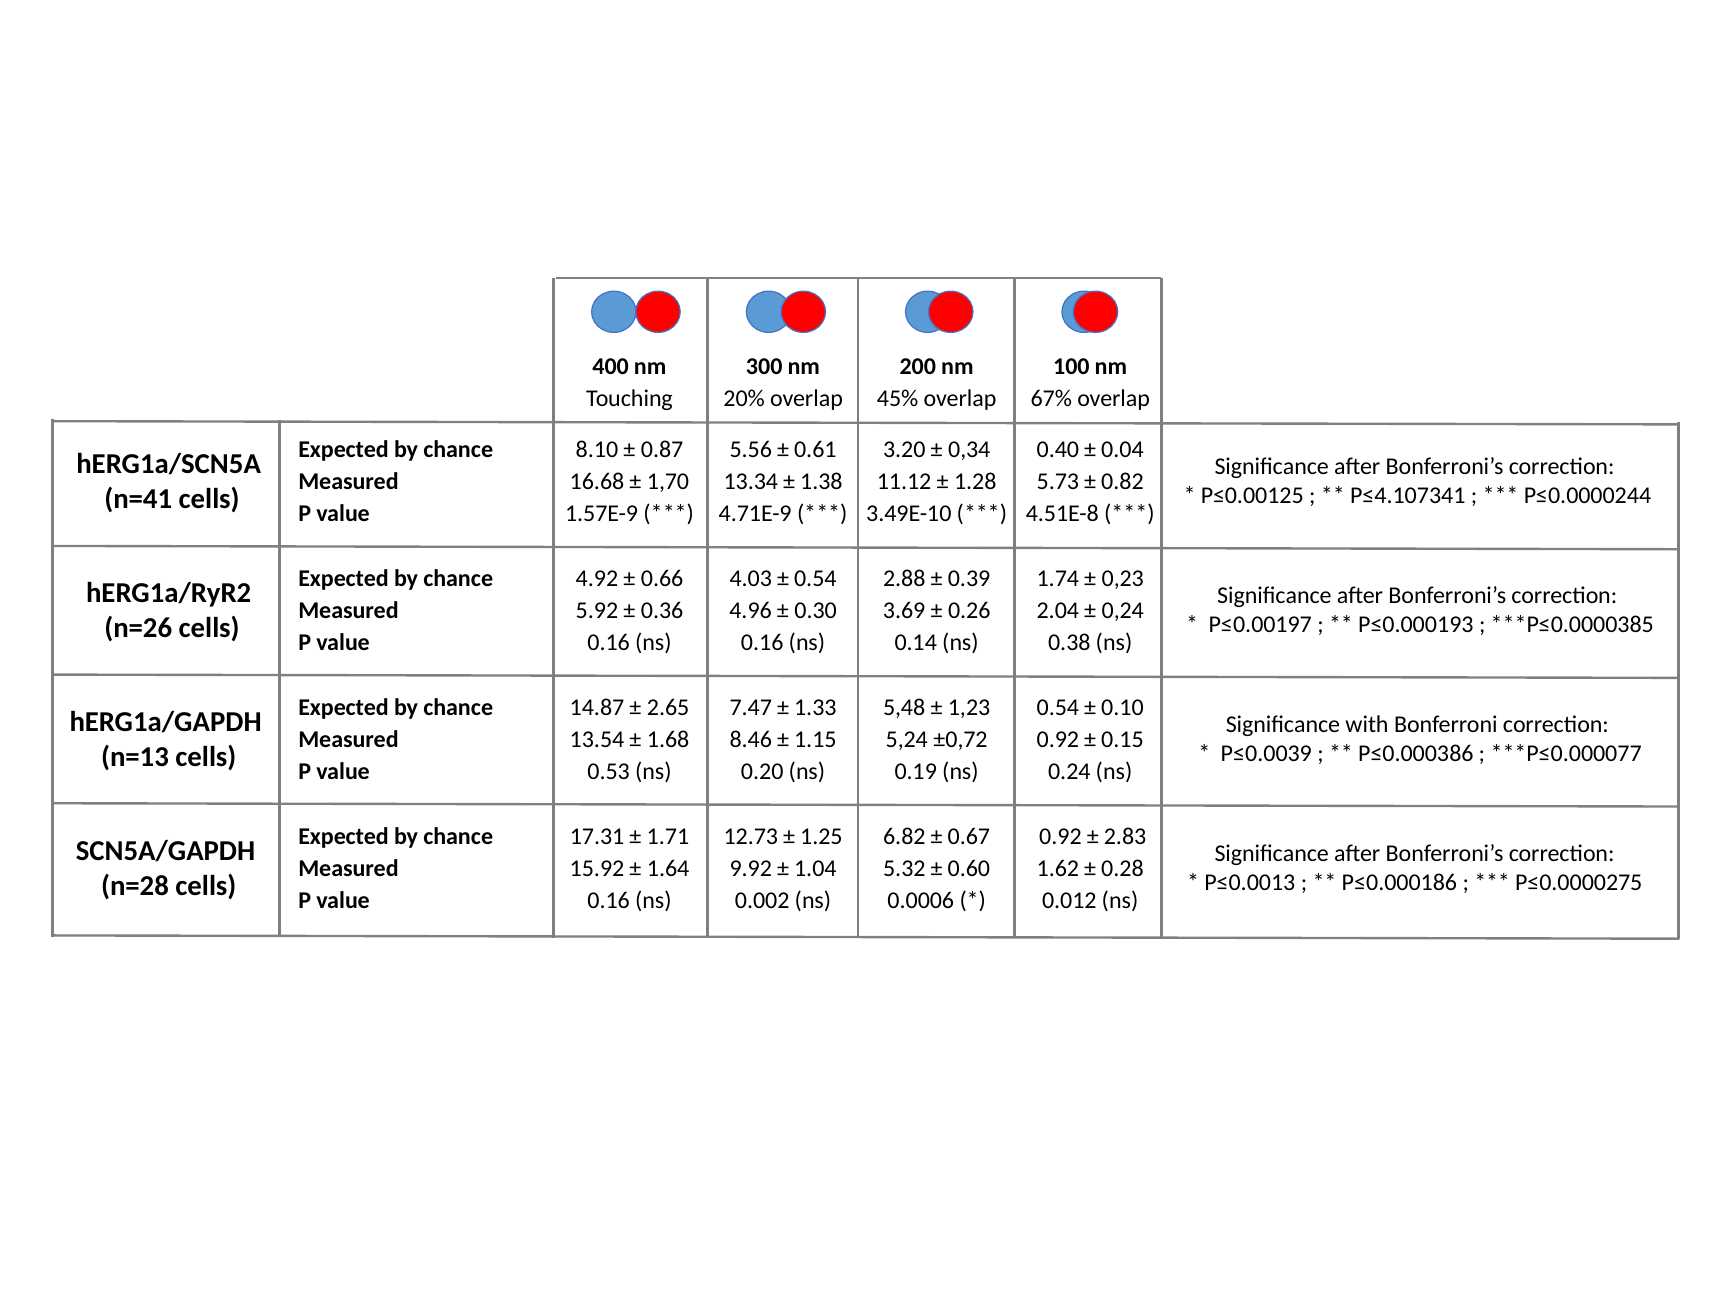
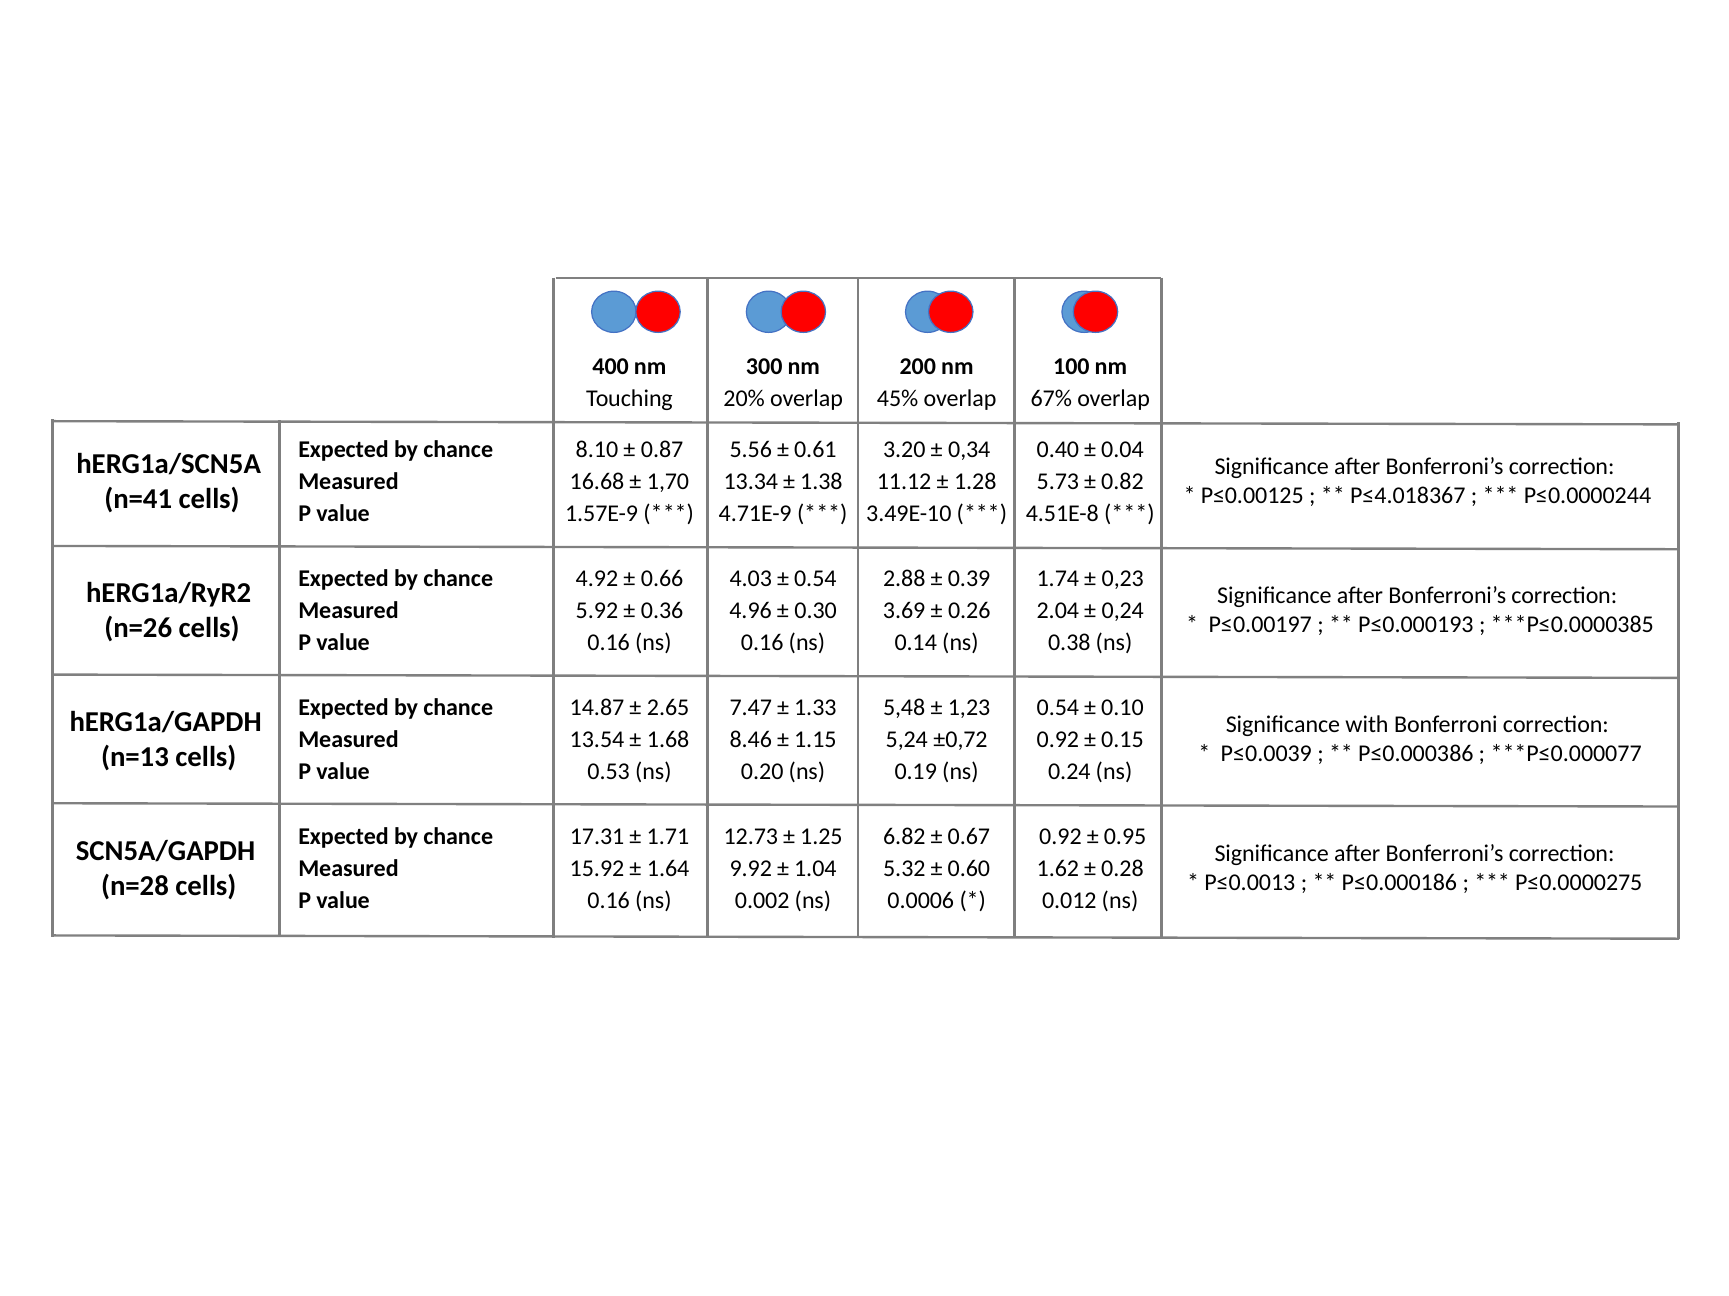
P≤4.107341: P≤4.107341 -> P≤4.018367
2.83: 2.83 -> 0.95
